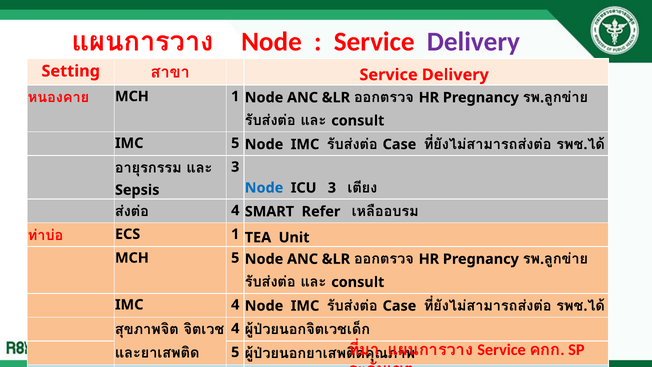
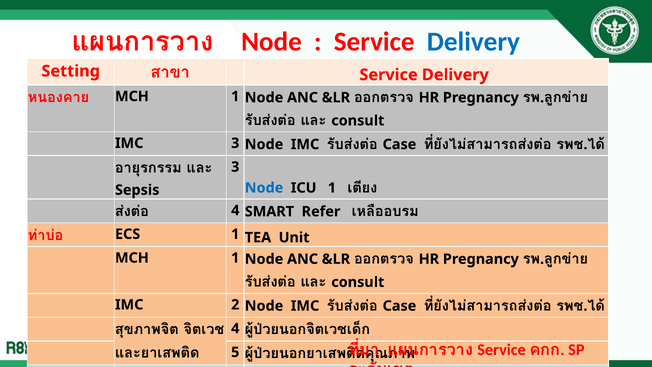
Delivery at (473, 42) colour: purple -> blue
5 at (235, 143): 5 -> 3
ICU 3: 3 -> 1
5 at (235, 258): 5 -> 1
IMC 4: 4 -> 2
